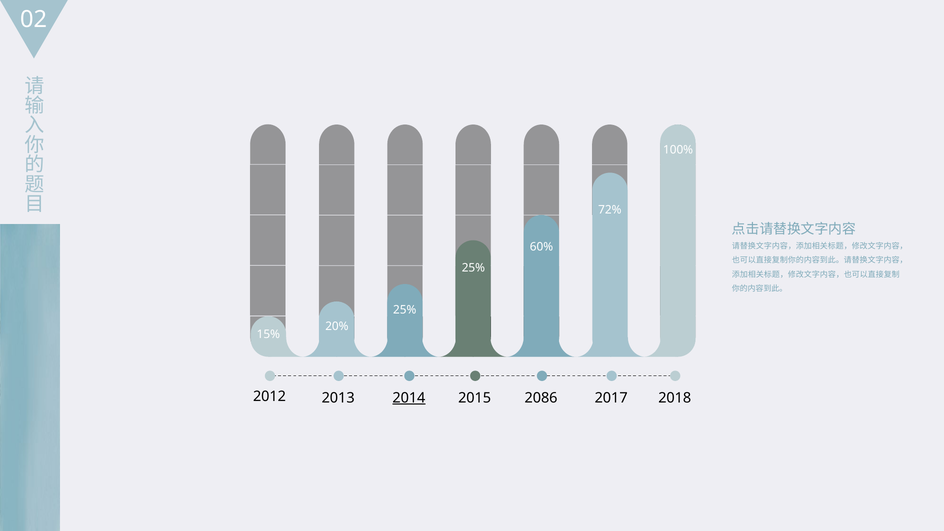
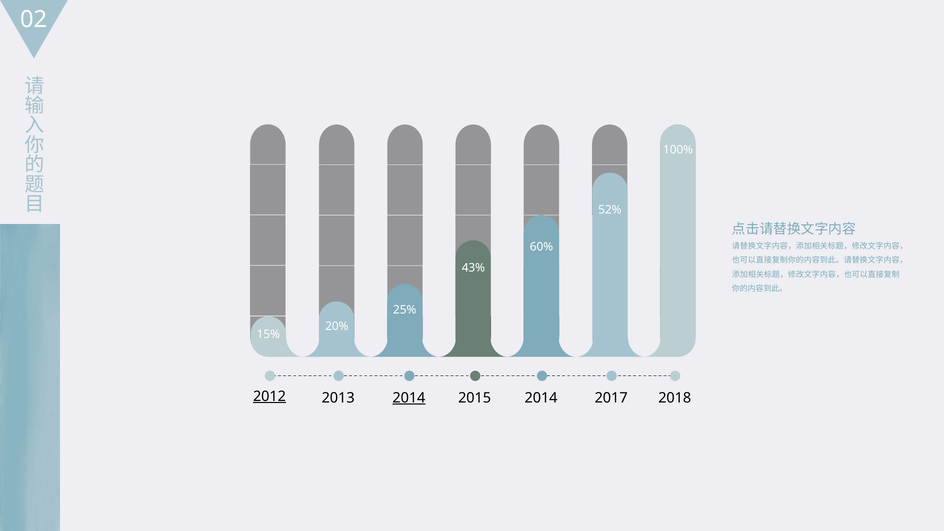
72%: 72% -> 52%
25% at (473, 268): 25% -> 43%
2012 underline: none -> present
2015 2086: 2086 -> 2014
